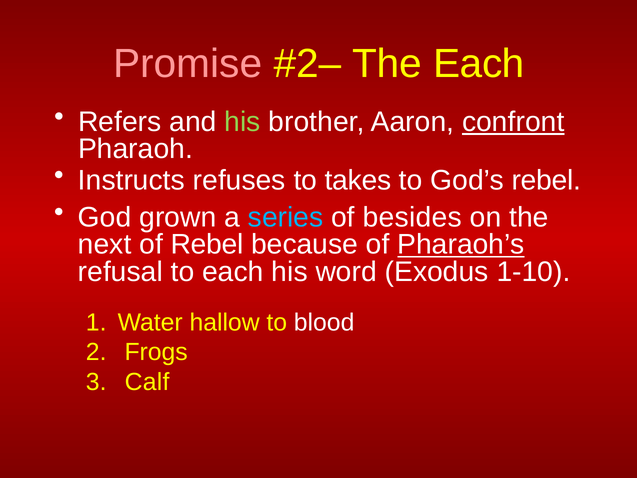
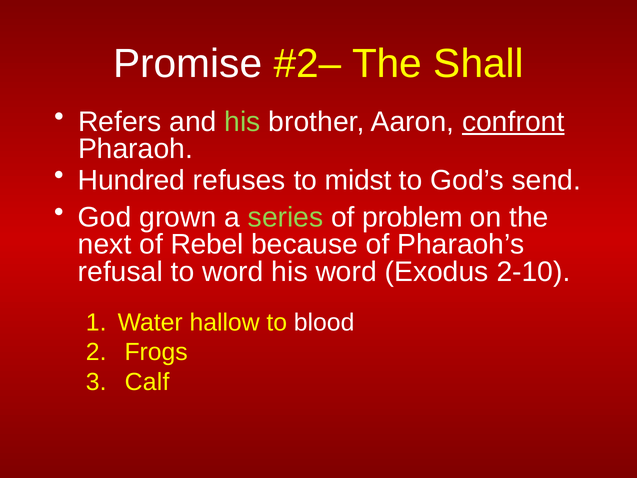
Promise colour: pink -> white
The Each: Each -> Shall
Instructs: Instructs -> Hundred
takes: takes -> midst
God’s rebel: rebel -> send
series colour: light blue -> light green
besides: besides -> problem
Pharaoh’s underline: present -> none
to each: each -> word
1-10: 1-10 -> 2-10
